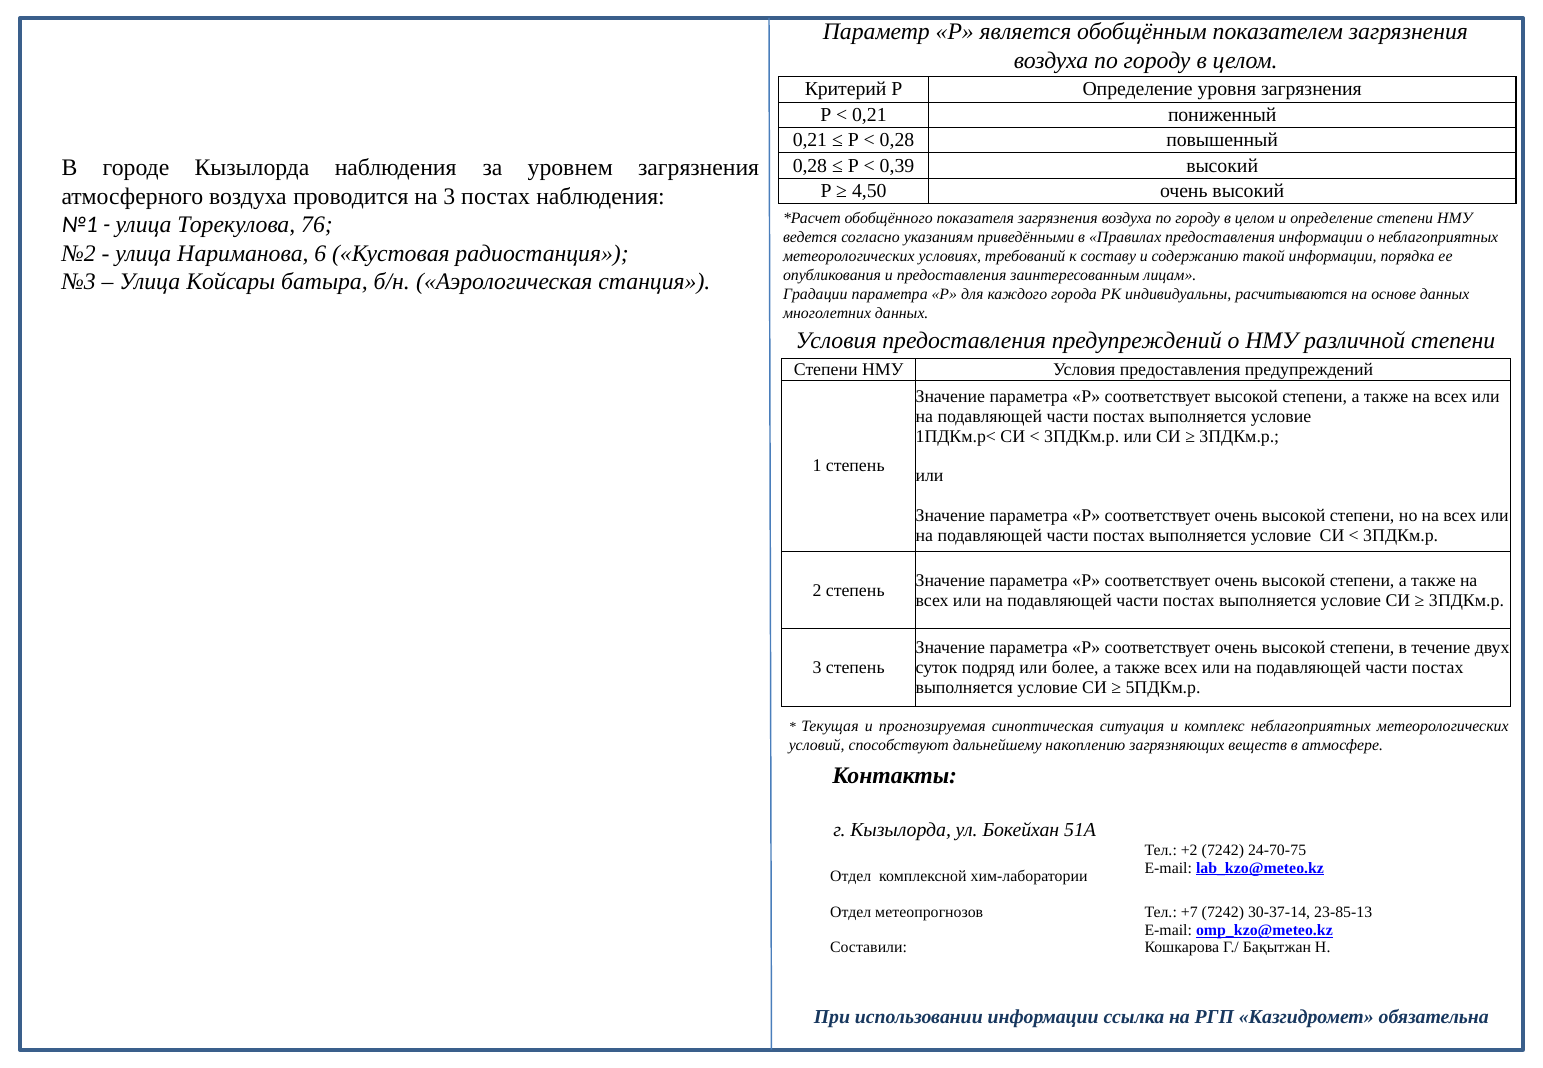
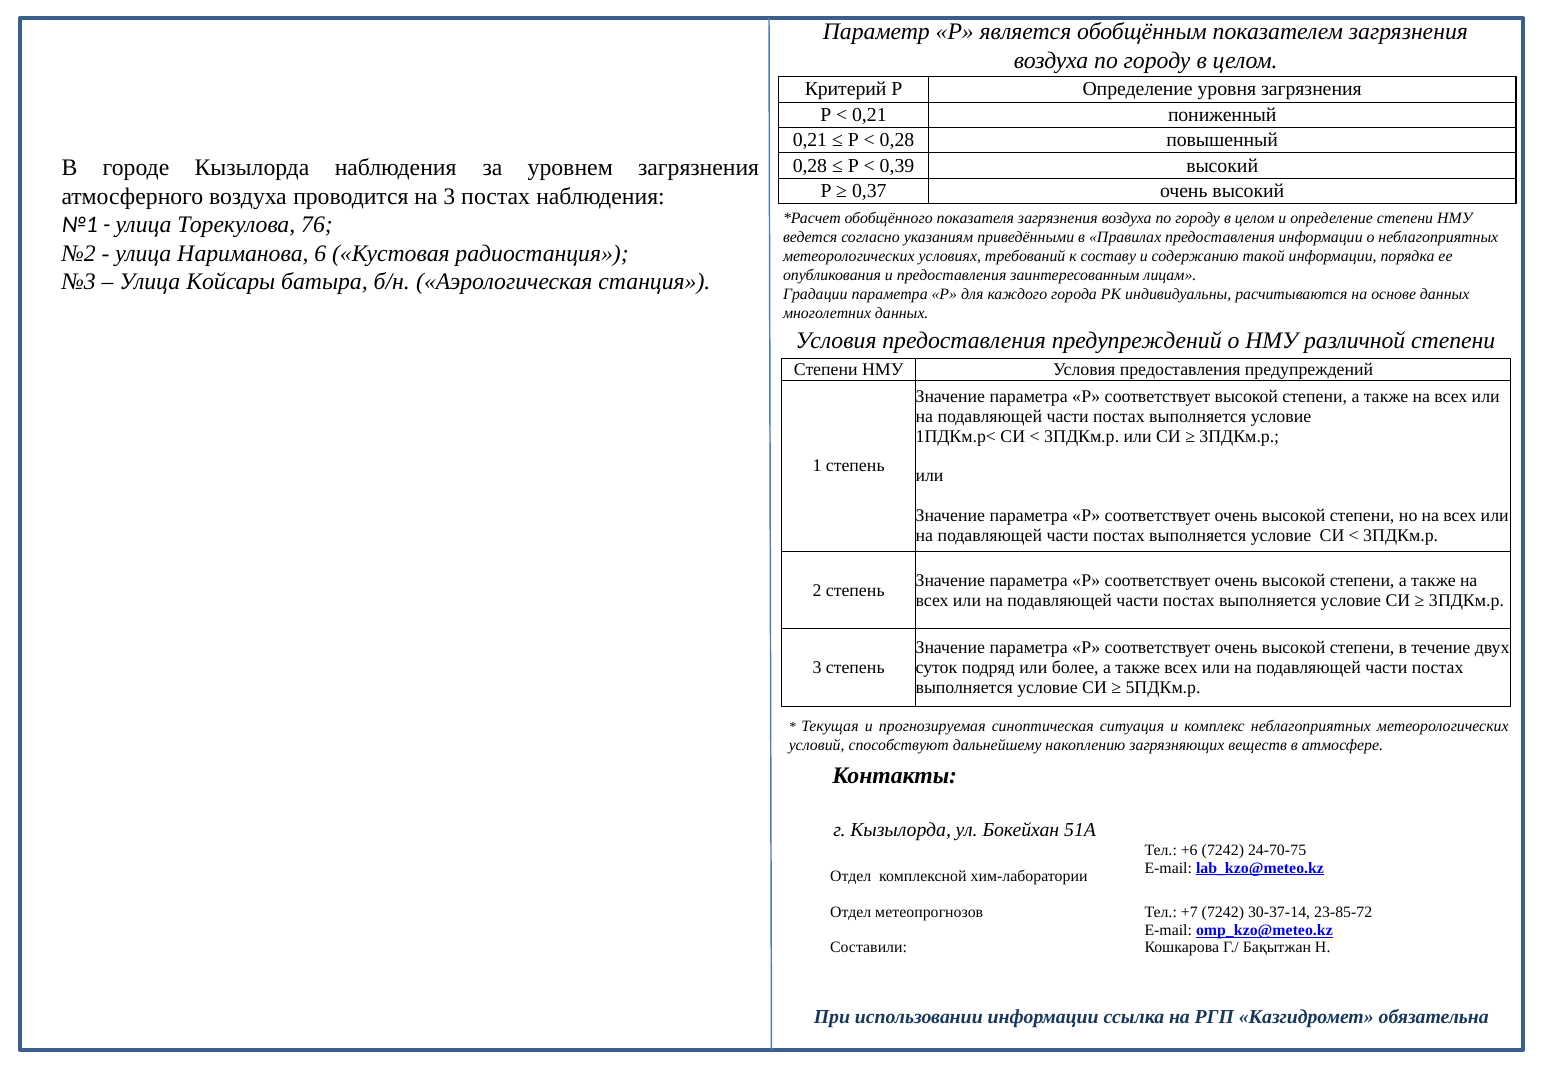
4,50: 4,50 -> 0,37
+2: +2 -> +6
23-85-13: 23-85-13 -> 23-85-72
